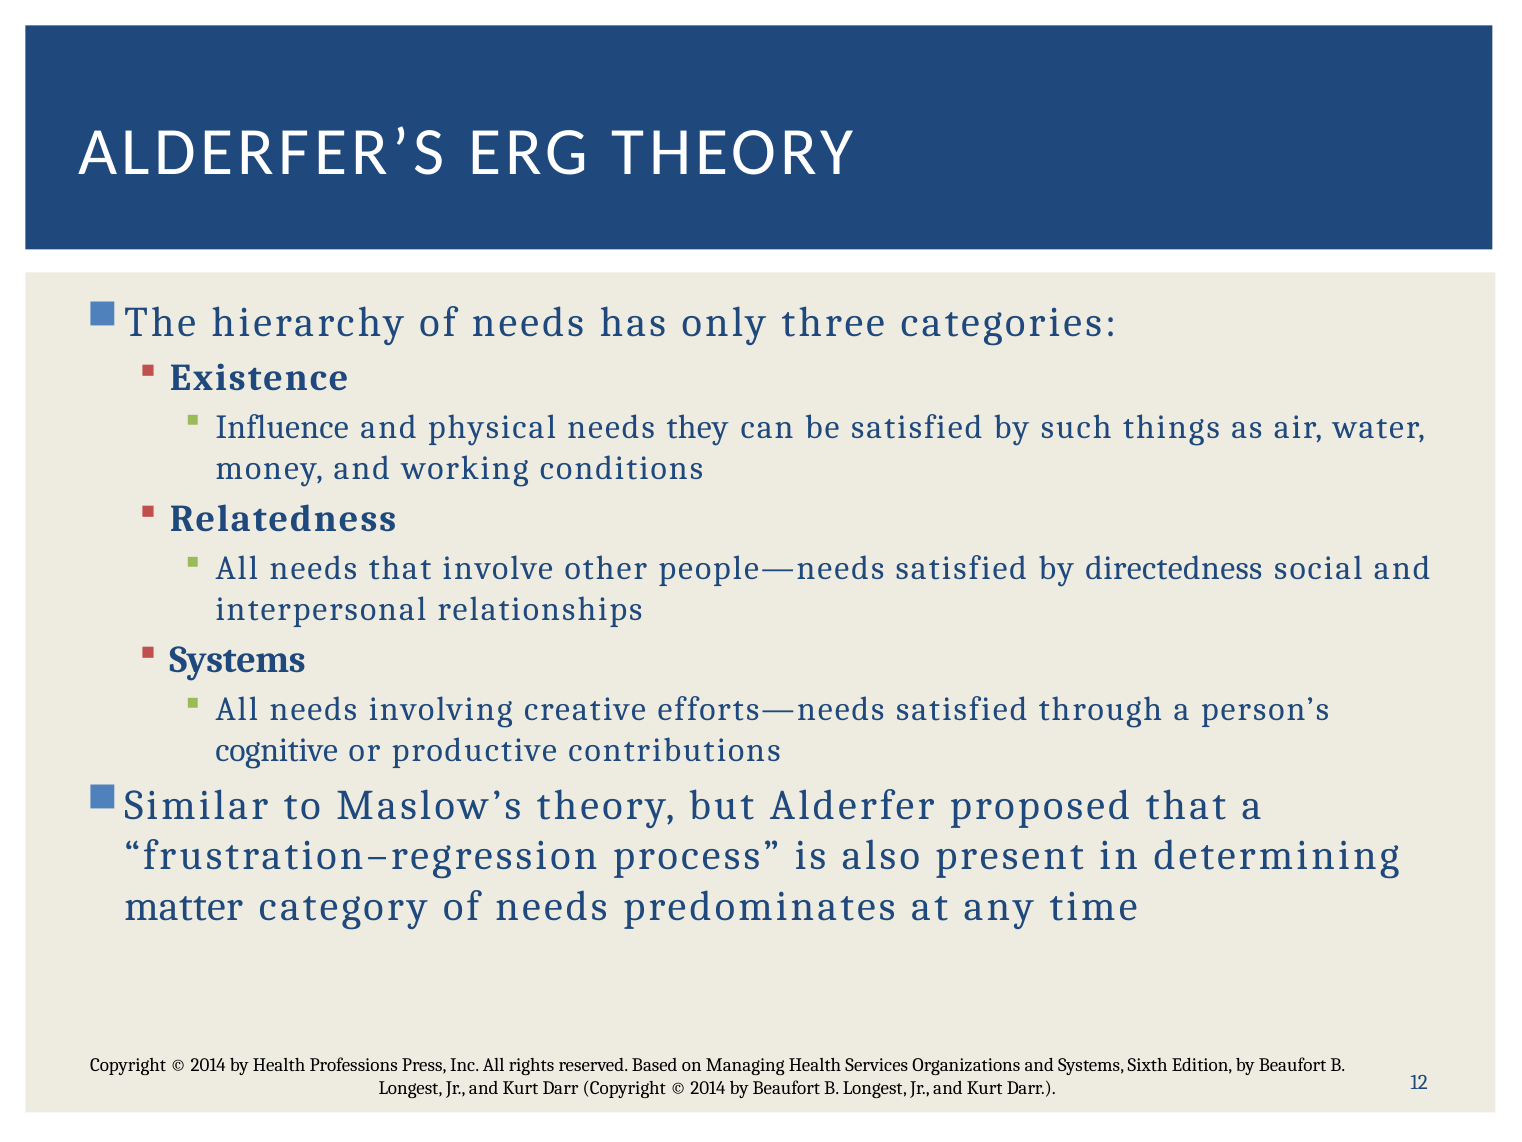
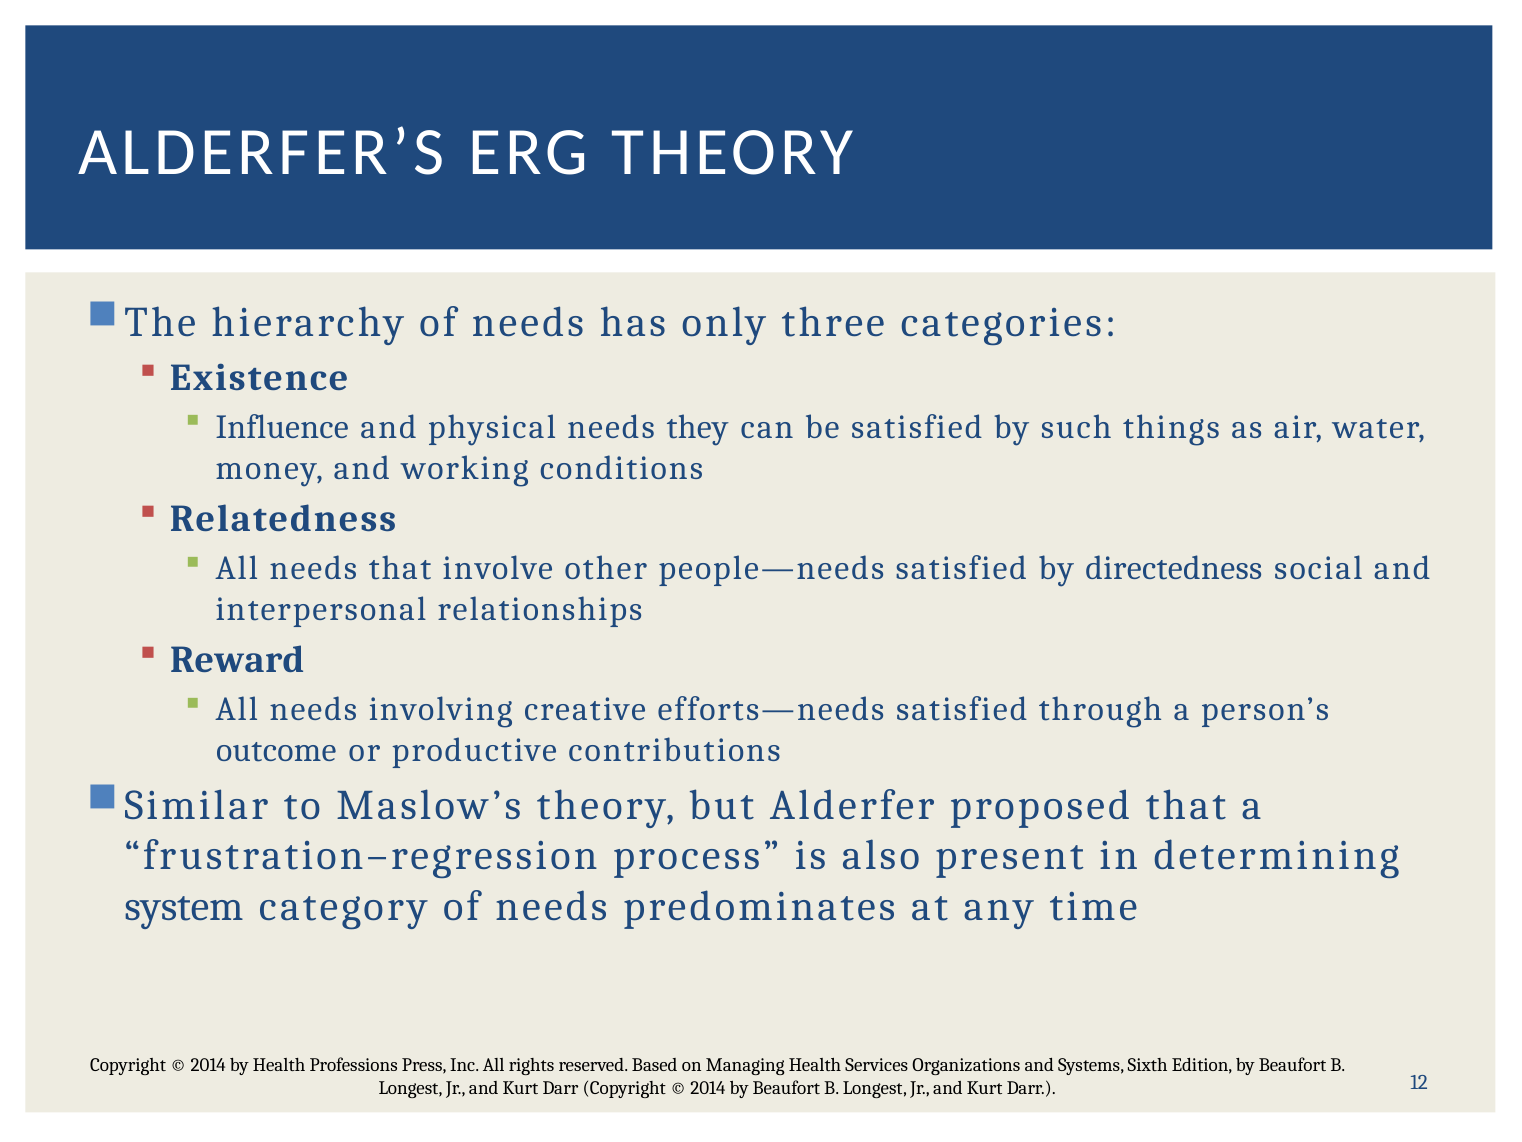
Systems at (238, 660): Systems -> Reward
cognitive: cognitive -> outcome
matter: matter -> system
